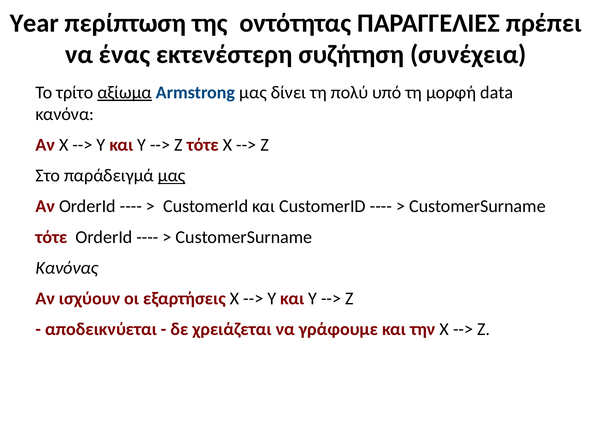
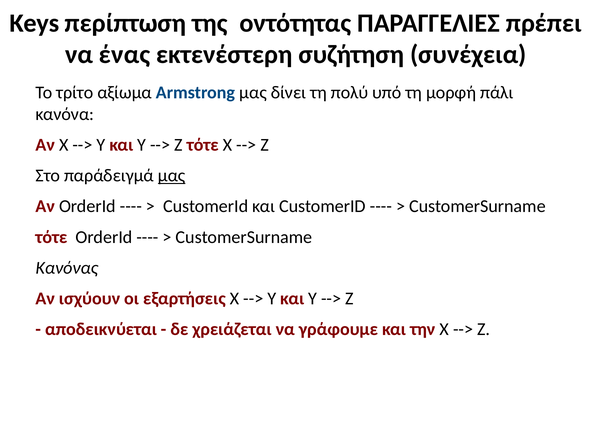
Year: Year -> Keys
αξίωμα underline: present -> none
data: data -> πάλι
